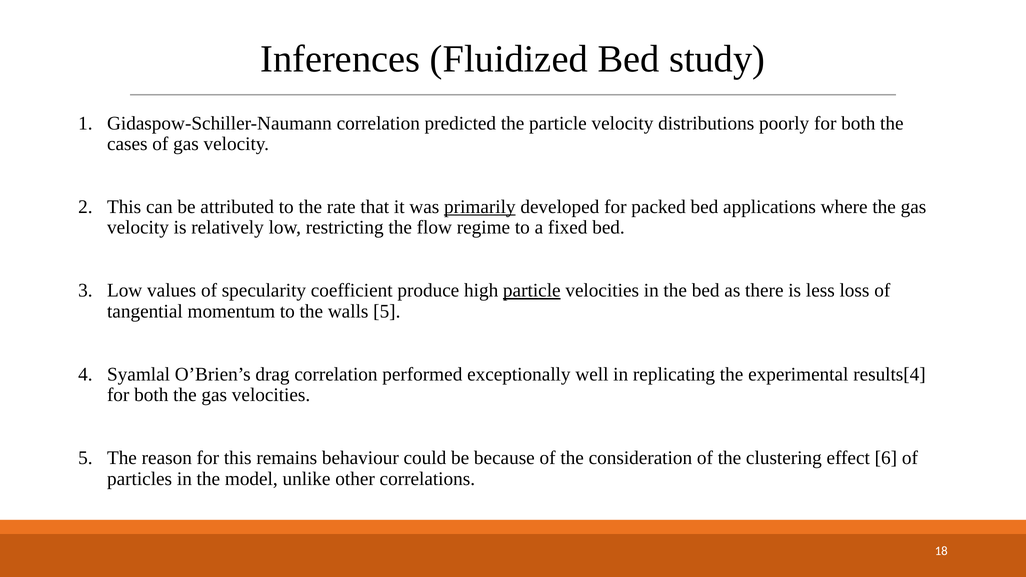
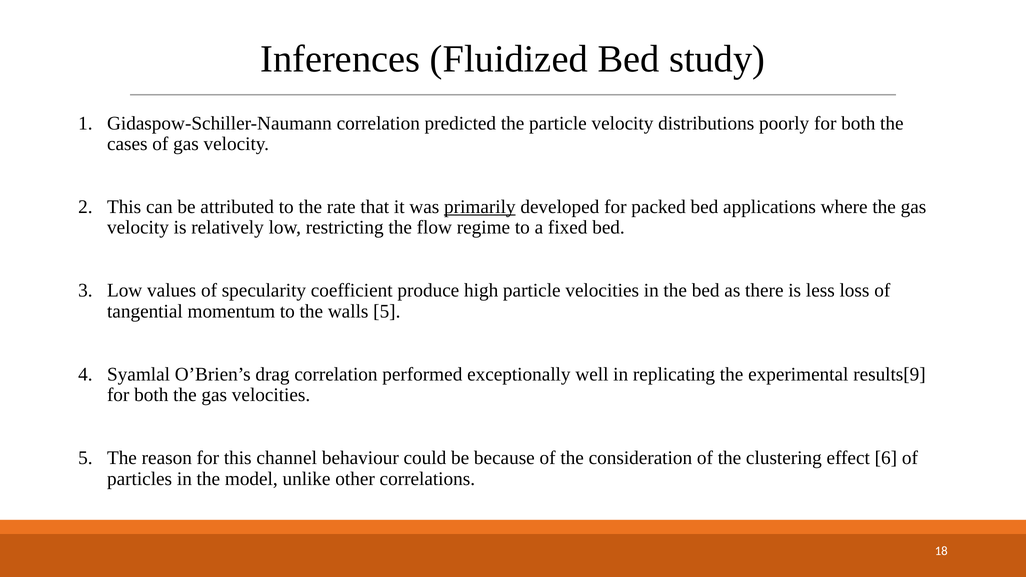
particle at (532, 291) underline: present -> none
results[4: results[4 -> results[9
remains: remains -> channel
